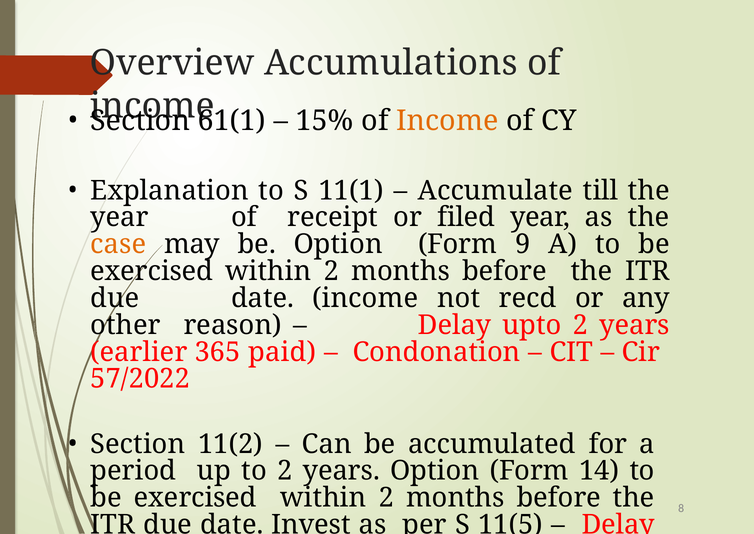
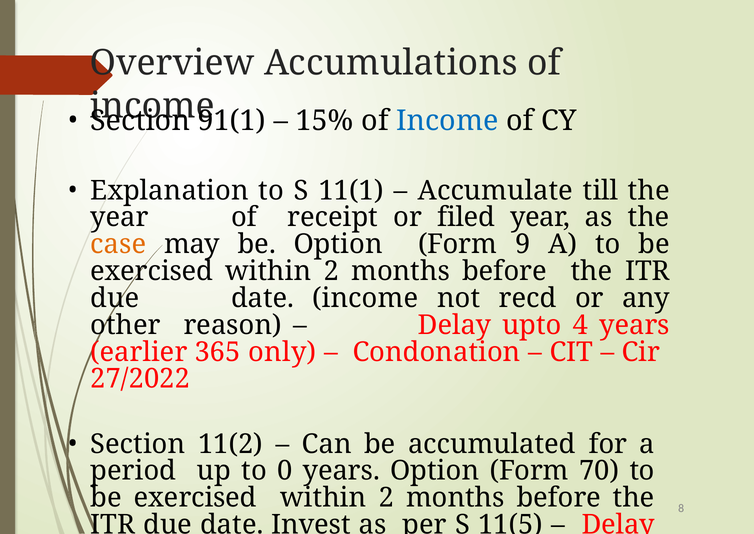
61(1: 61(1 -> 91(1
Income at (447, 121) colour: orange -> blue
upto 2: 2 -> 4
paid: paid -> only
57/2022: 57/2022 -> 27/2022
to 2: 2 -> 0
14: 14 -> 70
